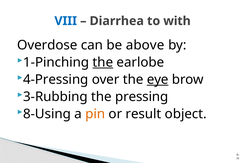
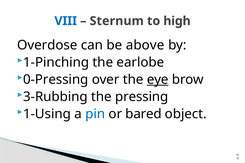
Diarrhea: Diarrhea -> Sternum
with: with -> high
the at (103, 62) underline: present -> none
4-Pressing: 4-Pressing -> 0-Pressing
8-Using: 8-Using -> 1-Using
pin colour: orange -> blue
result: result -> bared
